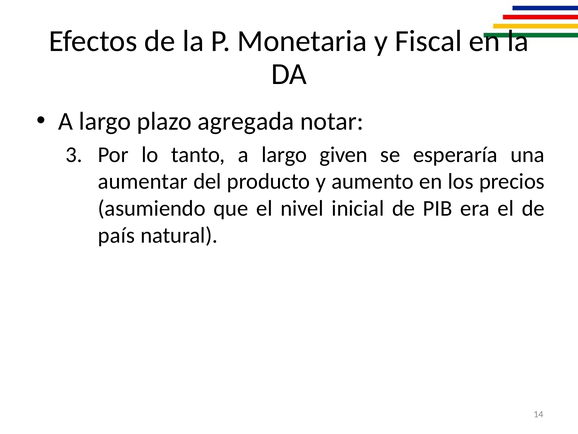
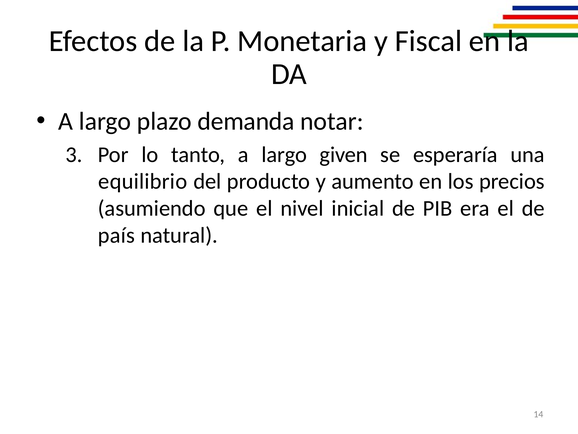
agregada: agregada -> demanda
aumentar: aumentar -> equilibrio
